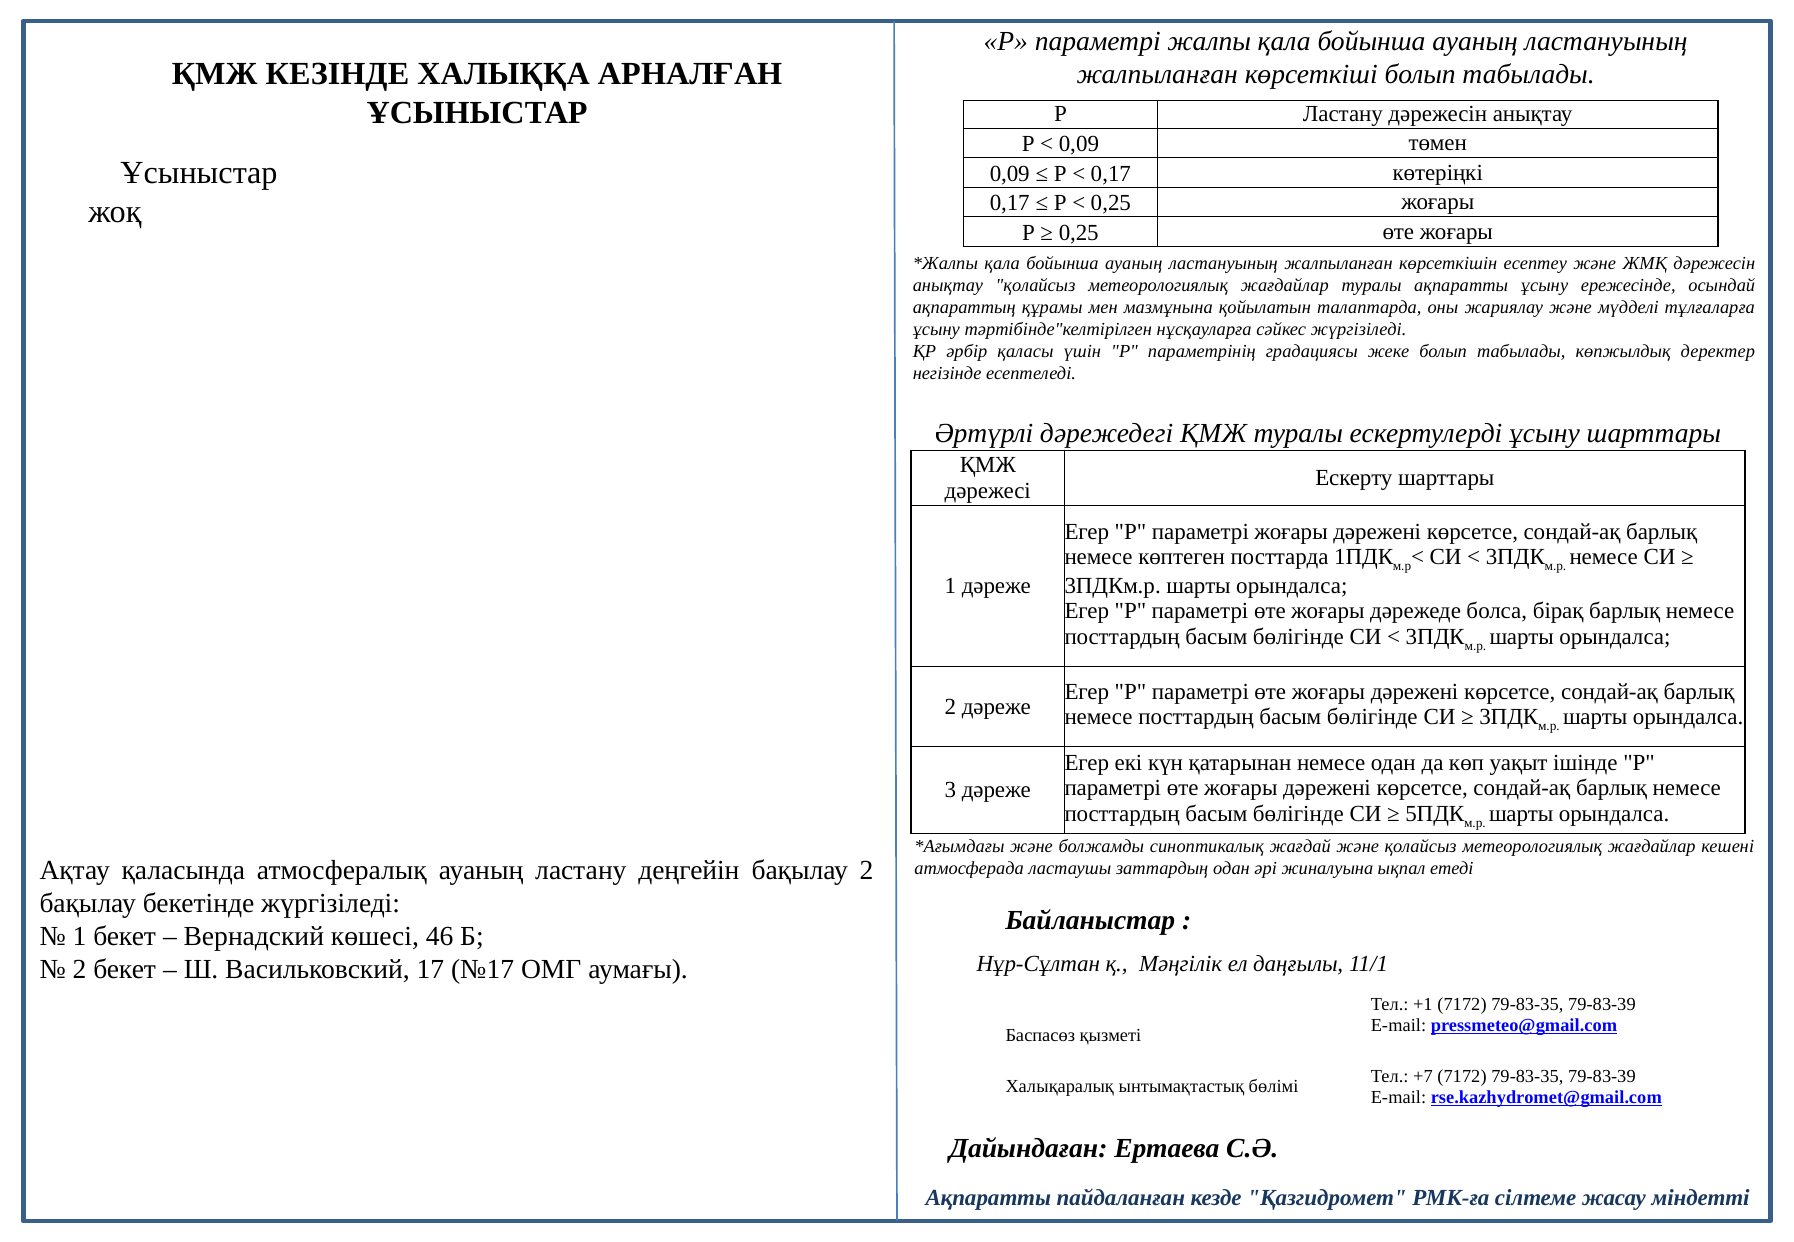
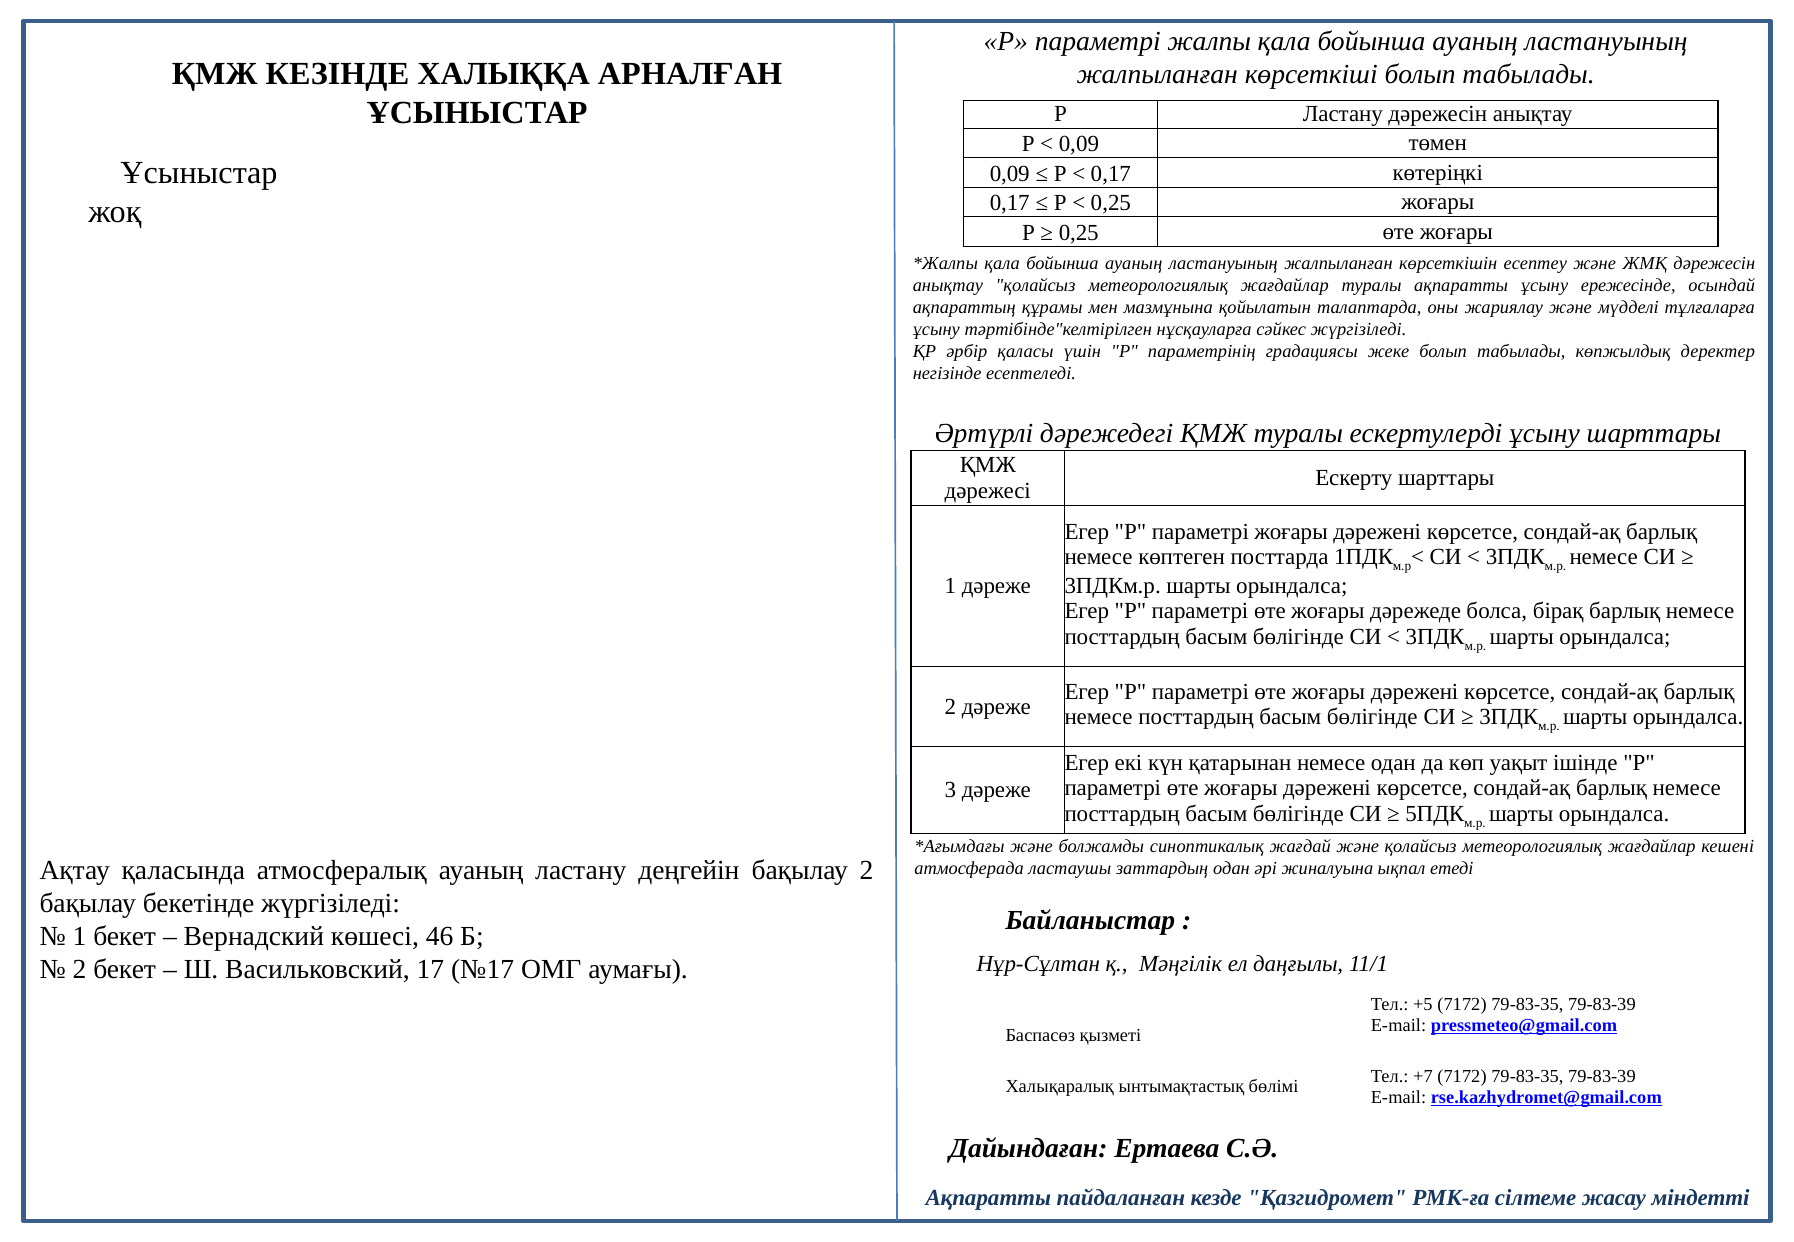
+1: +1 -> +5
